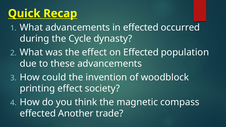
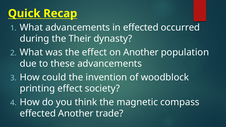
Cycle: Cycle -> Their
on Effected: Effected -> Another
